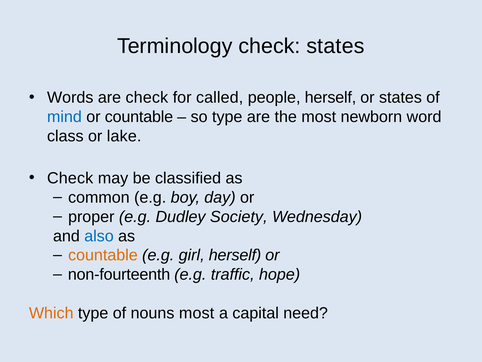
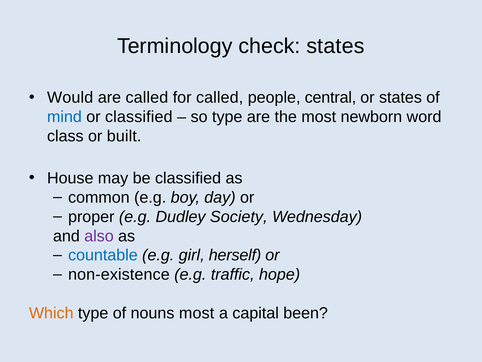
Words: Words -> Would
are check: check -> called
people herself: herself -> central
or countable: countable -> classified
lake: lake -> built
Check at (70, 178): Check -> House
also colour: blue -> purple
countable at (103, 255) colour: orange -> blue
non-fourteenth: non-fourteenth -> non-existence
need: need -> been
